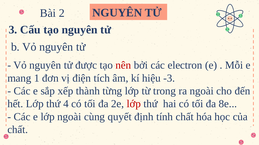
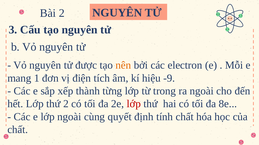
nên colour: red -> orange
-3: -3 -> -9
thứ 4: 4 -> 2
